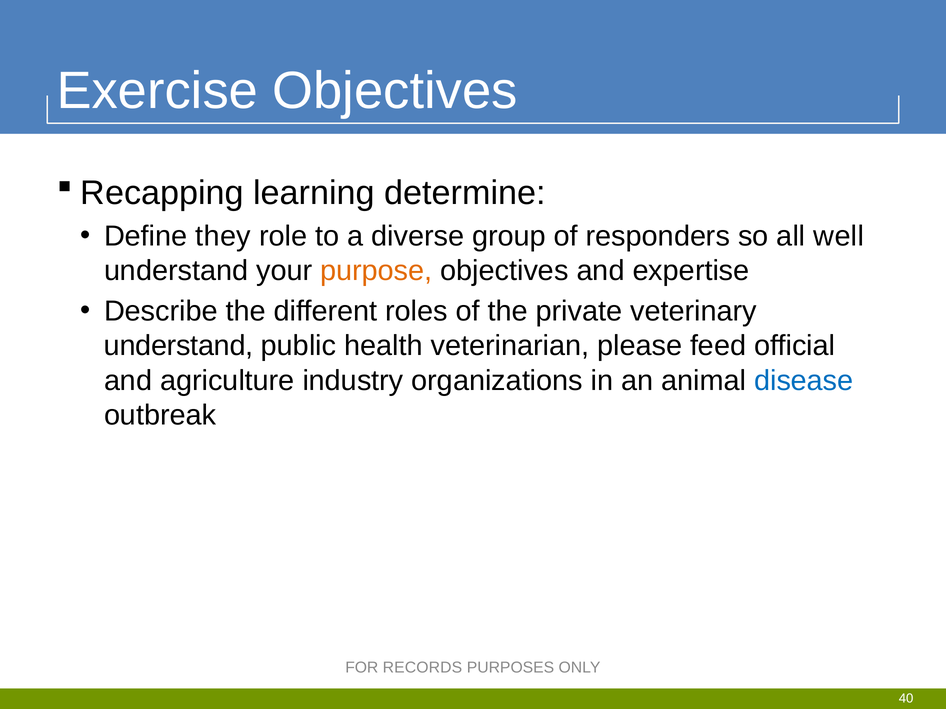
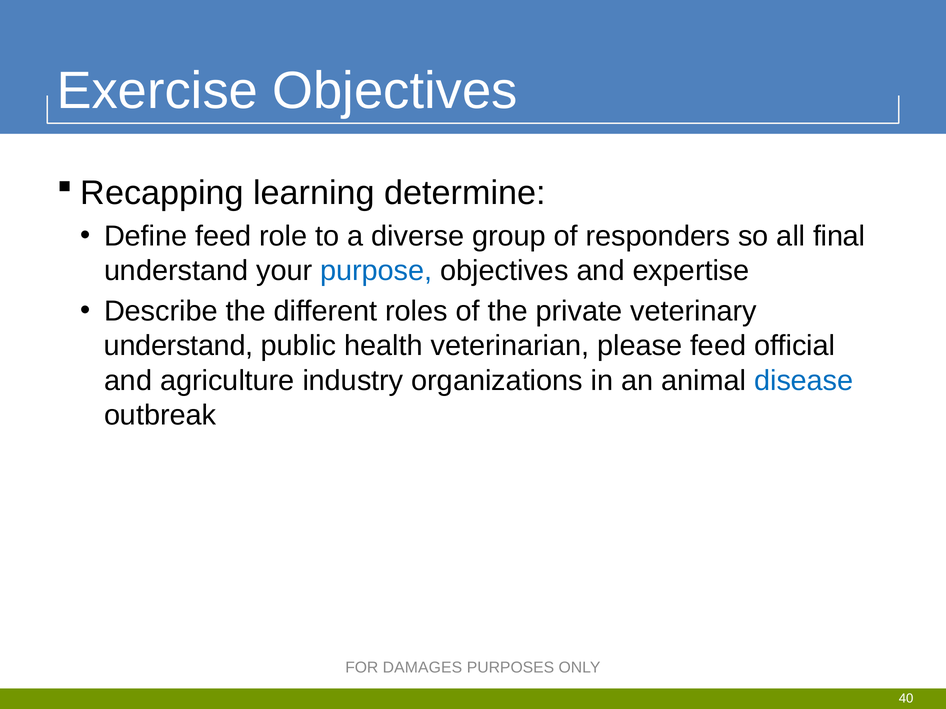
Define they: they -> feed
well: well -> final
purpose colour: orange -> blue
RECORDS: RECORDS -> DAMAGES
